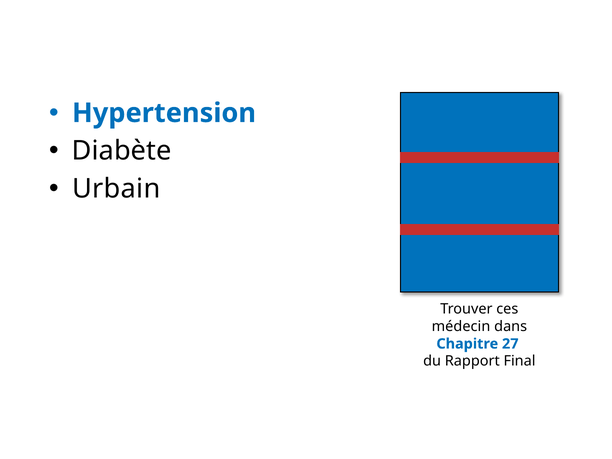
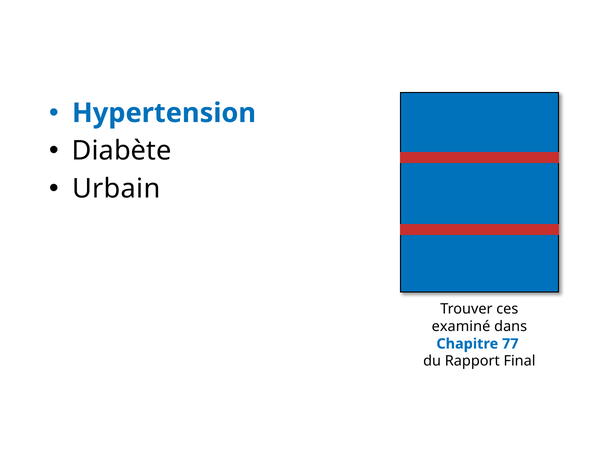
médecin: médecin -> examiné
27: 27 -> 77
